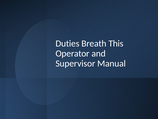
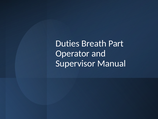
This: This -> Part
